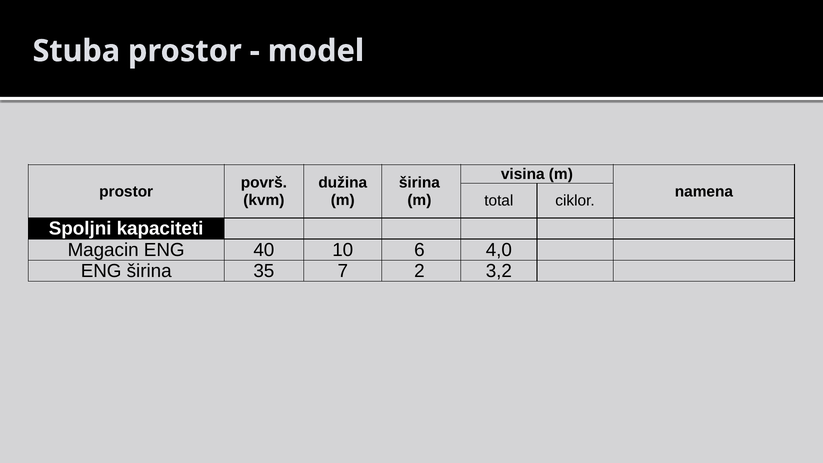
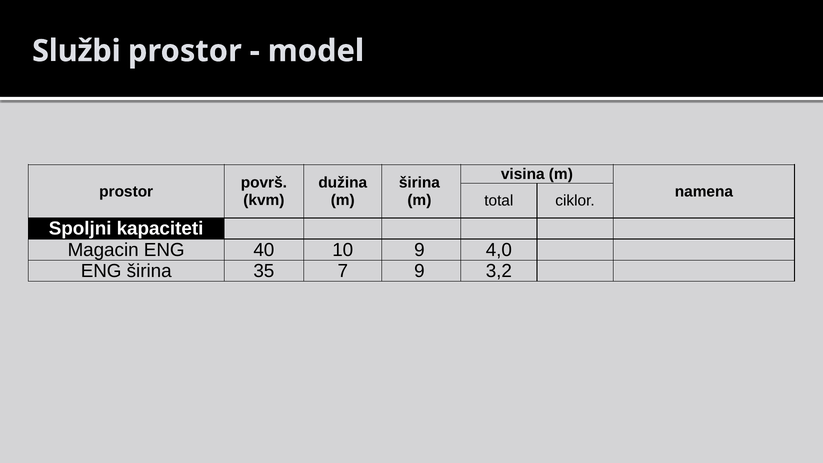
Stuba: Stuba -> Službi
10 6: 6 -> 9
7 2: 2 -> 9
